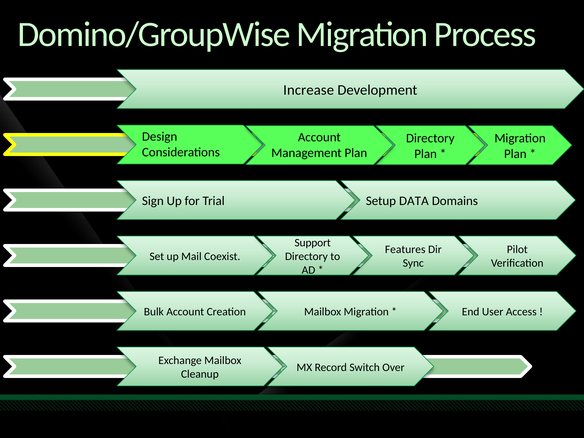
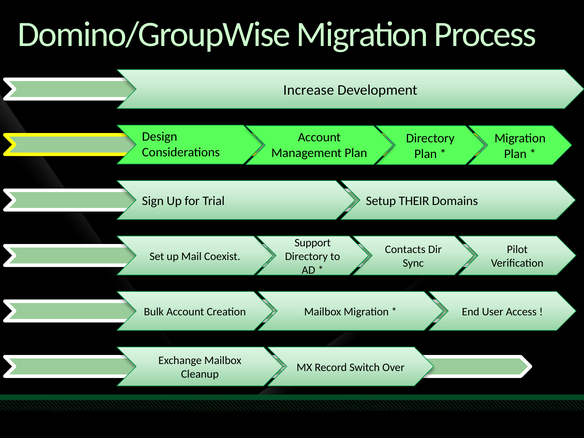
DATA: DATA -> THEIR
Features: Features -> Contacts
